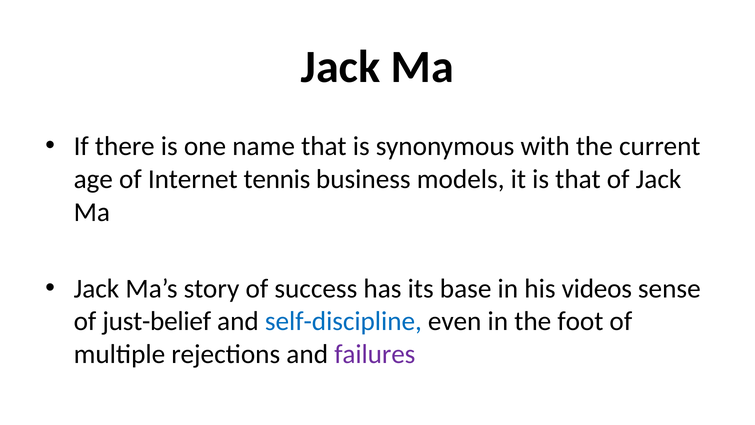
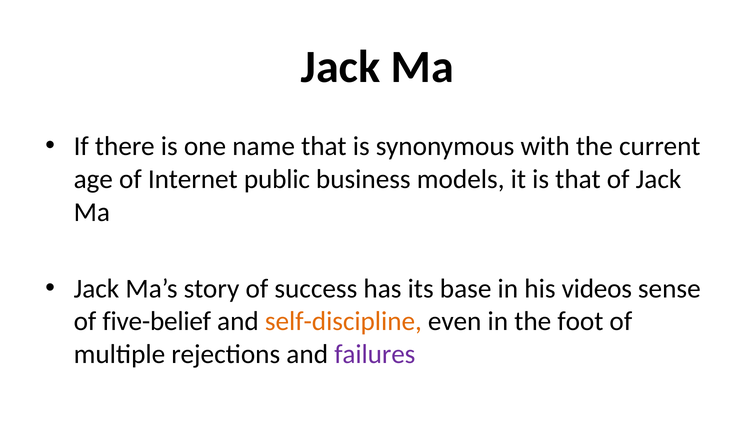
tennis: tennis -> public
just-belief: just-belief -> five-belief
self-discipline colour: blue -> orange
